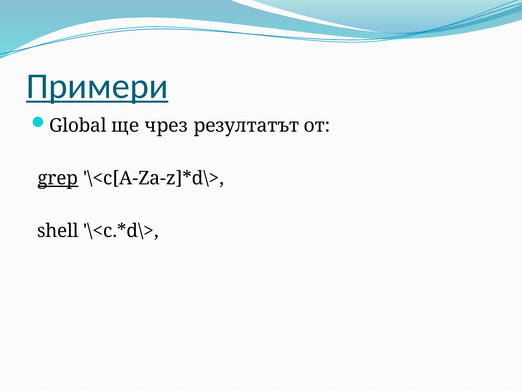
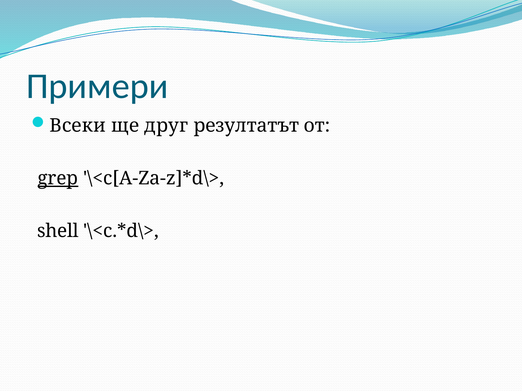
Примери underline: present -> none
Global: Global -> Всеки
чрез: чрез -> друг
